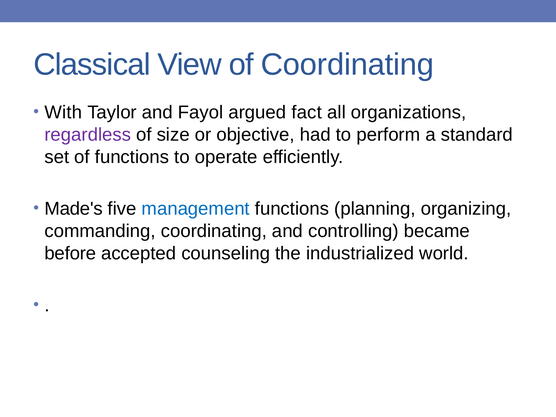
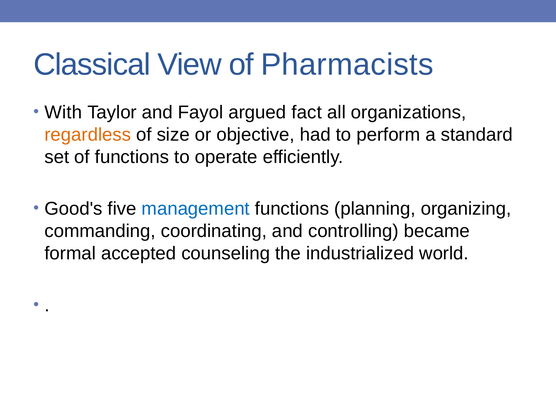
of Coordinating: Coordinating -> Pharmacists
regardless colour: purple -> orange
Made's: Made's -> Good's
before: before -> formal
